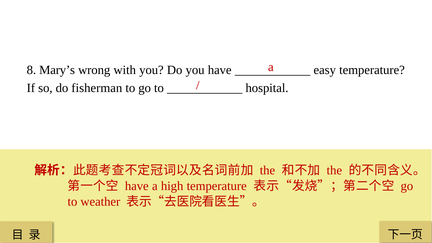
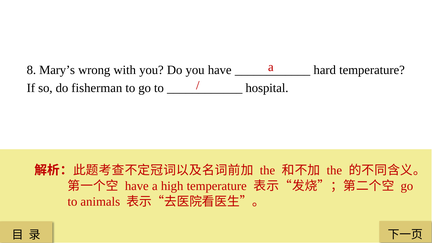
easy: easy -> hard
weather: weather -> animals
